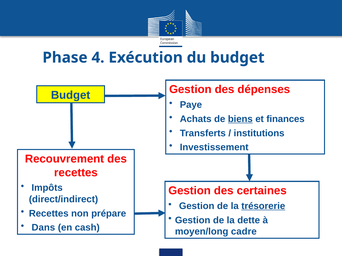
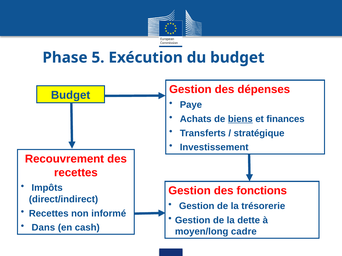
4: 4 -> 5
institutions: institutions -> stratégique
certaines: certaines -> fonctions
trésorerie underline: present -> none
prépare: prépare -> informé
